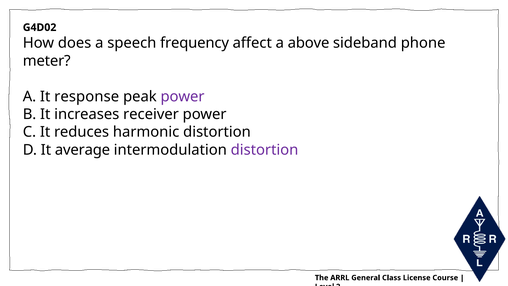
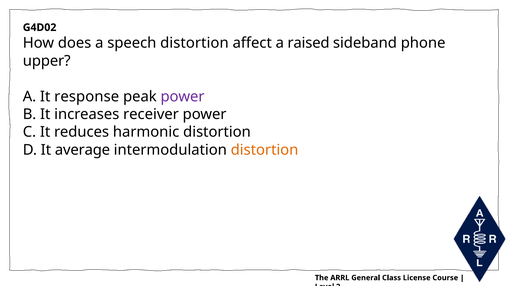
speech frequency: frequency -> distortion
above: above -> raised
meter: meter -> upper
distortion at (265, 150) colour: purple -> orange
